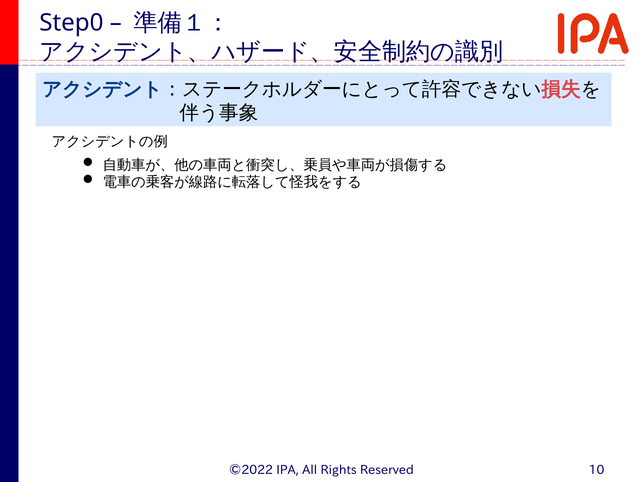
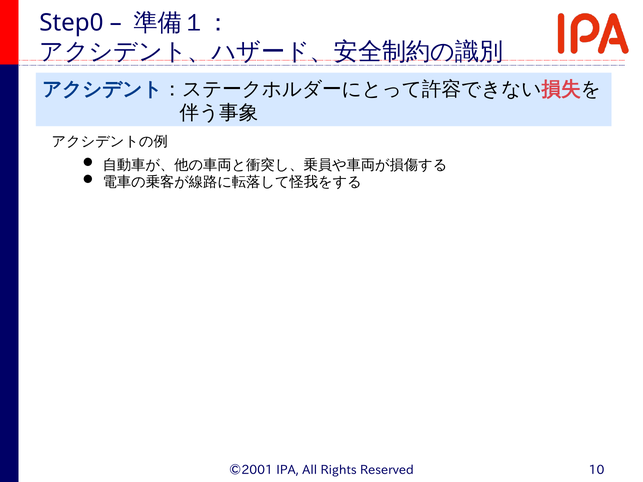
©2022: ©2022 -> ©2001
